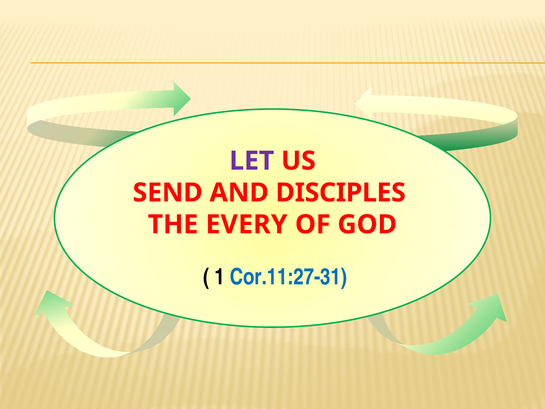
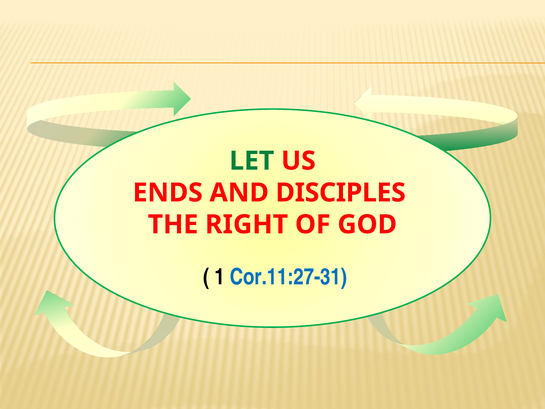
LET colour: purple -> green
SEND: SEND -> ENDS
EVERY: EVERY -> RIGHT
